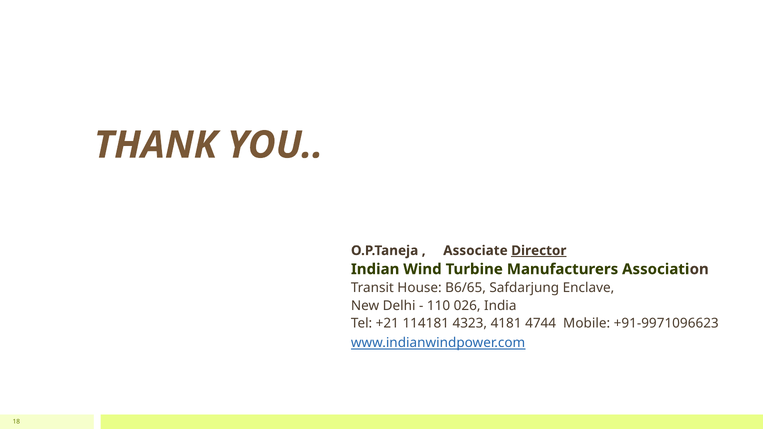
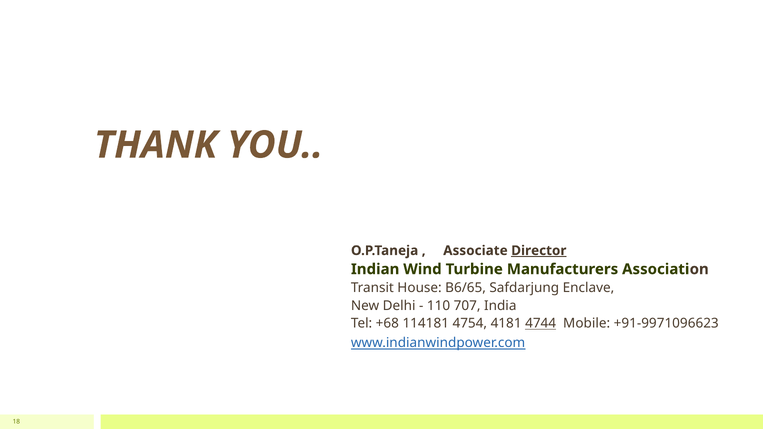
026: 026 -> 707
+21: +21 -> +68
4323: 4323 -> 4754
4744 underline: none -> present
